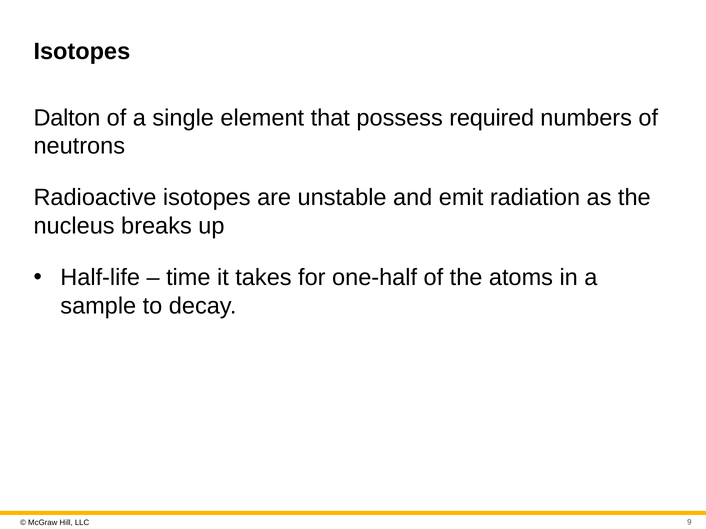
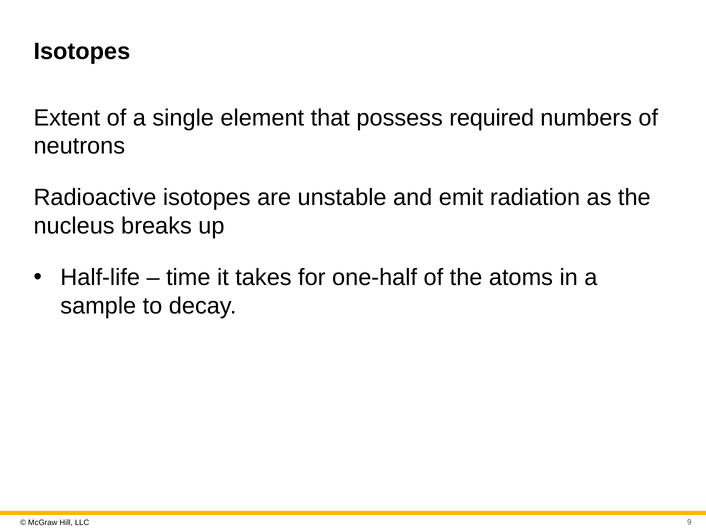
Dalton: Dalton -> Extent
